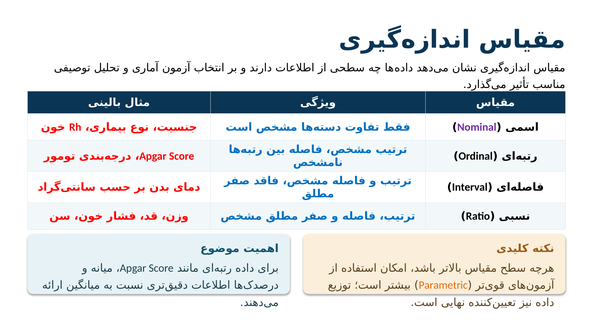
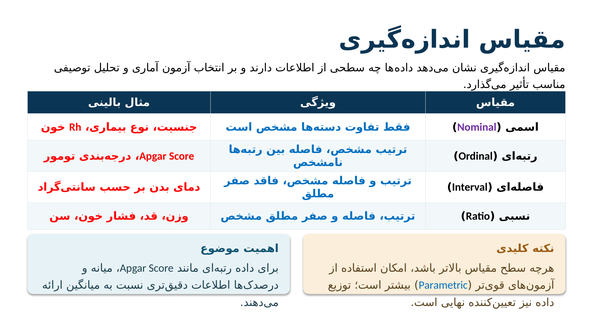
Parametric colour: orange -> blue
